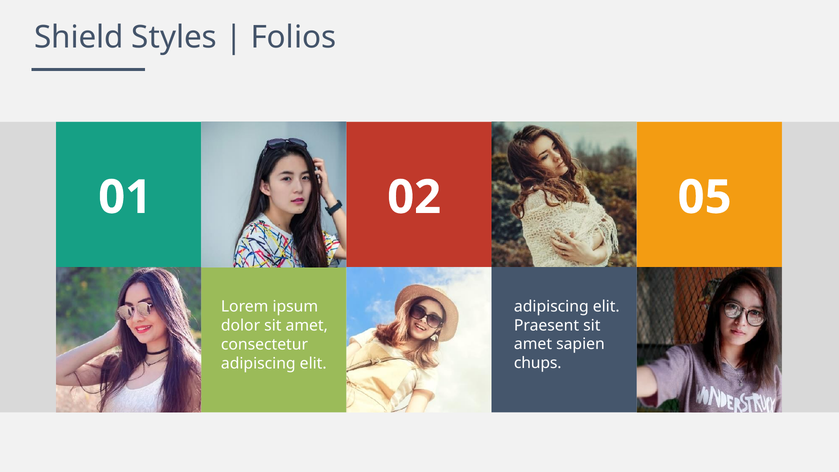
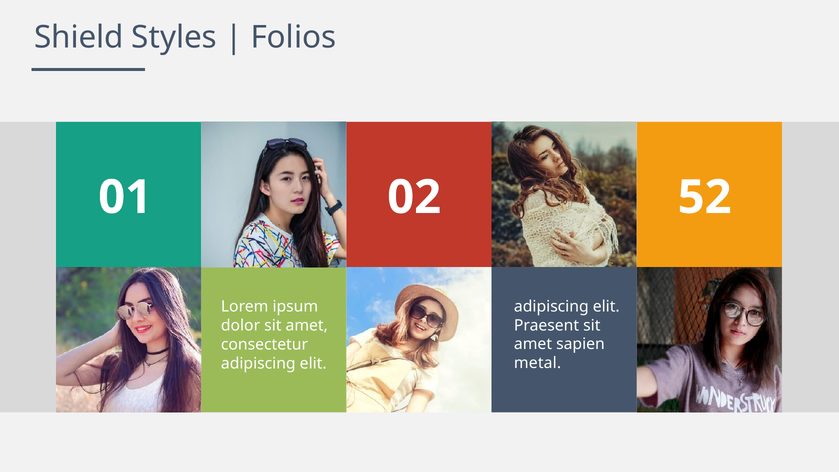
05: 05 -> 52
chups: chups -> metal
